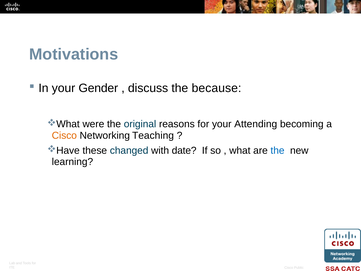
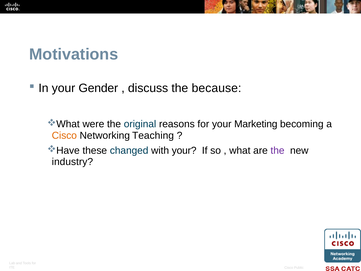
Attending: Attending -> Marketing
with date: date -> your
the at (278, 150) colour: blue -> purple
learning: learning -> industry
